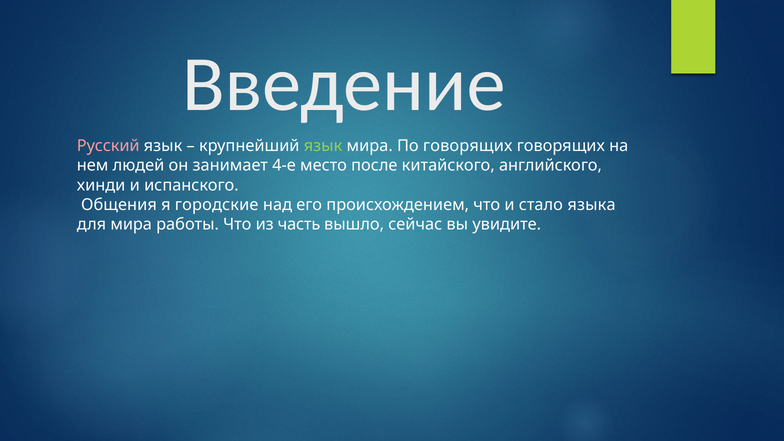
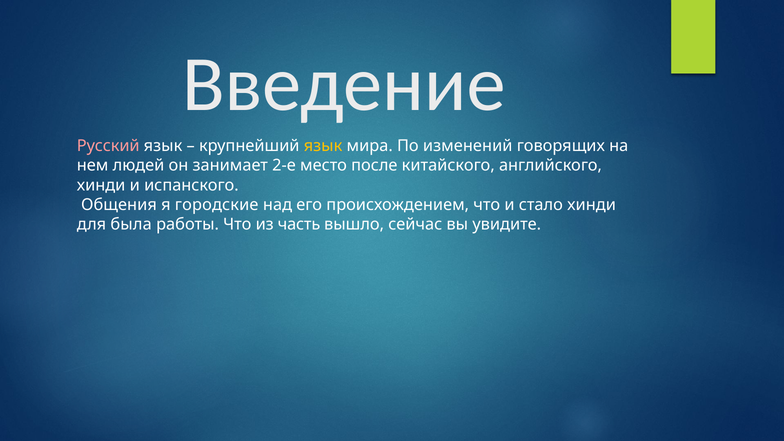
язык at (323, 146) colour: light green -> yellow
По говорящих: говорящих -> изменений
4-е: 4-е -> 2-е
стало языка: языка -> хинди
для мира: мира -> была
